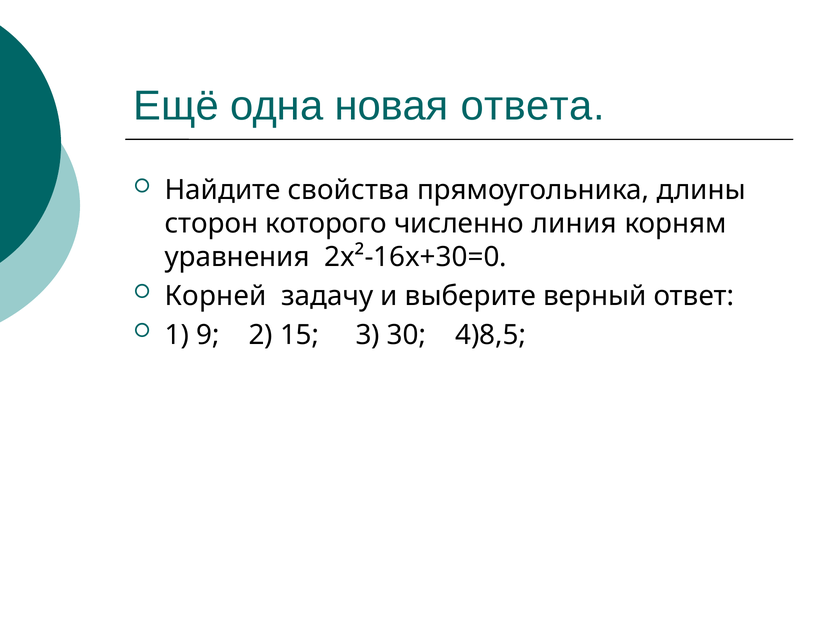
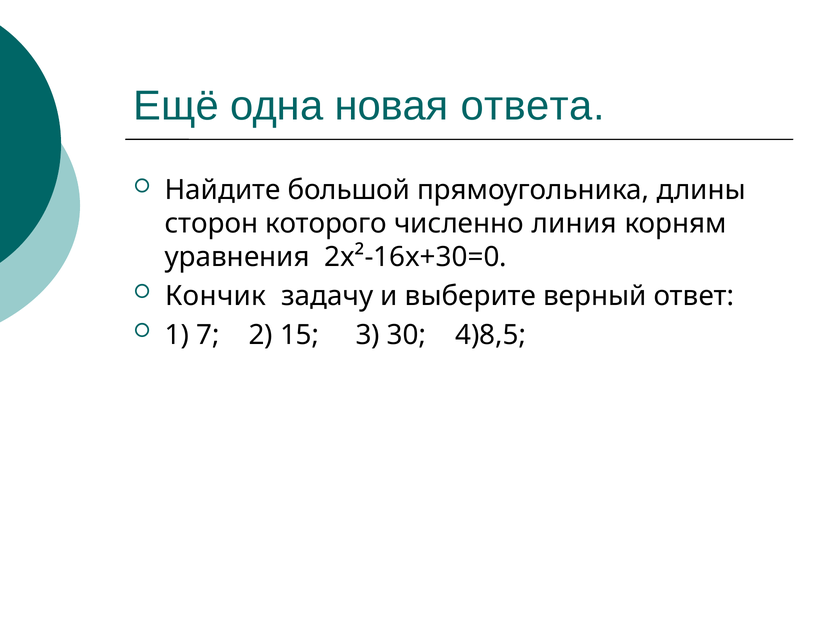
свойства: свойства -> большой
Корней: Корней -> Кончик
9: 9 -> 7
